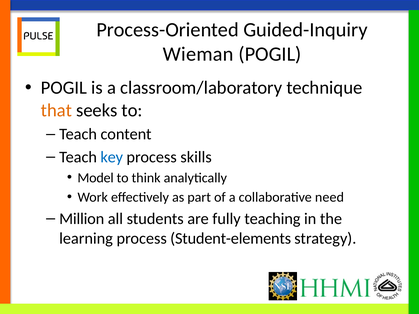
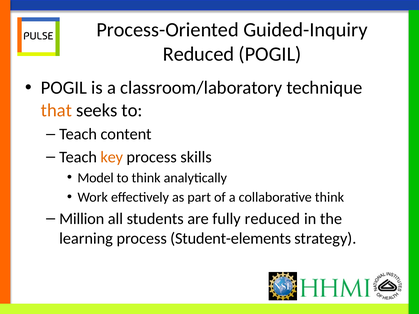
Wieman at (198, 54): Wieman -> Reduced
key colour: blue -> orange
collaborative need: need -> think
fully teaching: teaching -> reduced
